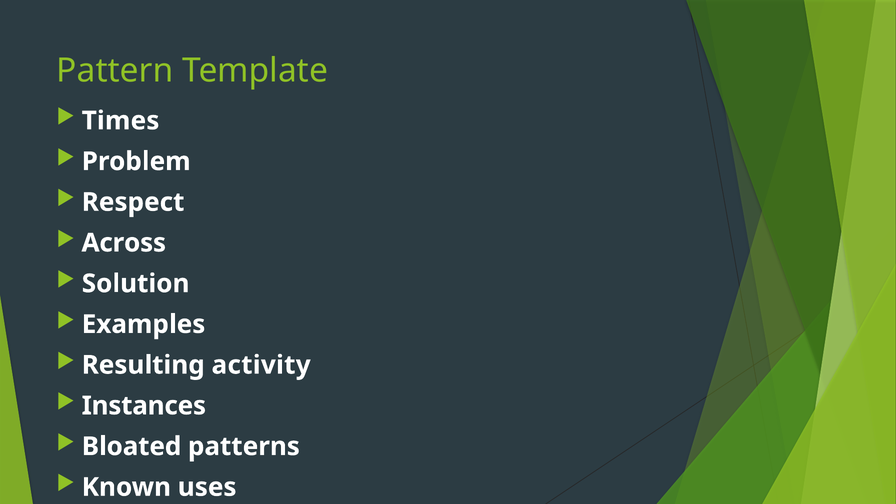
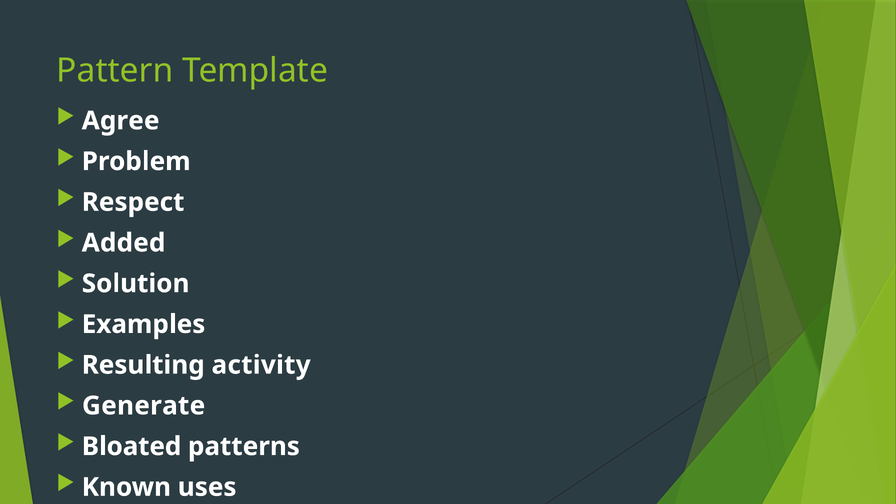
Times: Times -> Agree
Across: Across -> Added
Instances: Instances -> Generate
